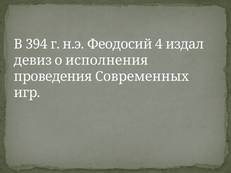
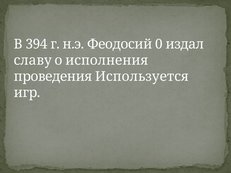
4: 4 -> 0
девиз: девиз -> славу
Современных: Современных -> Используется
